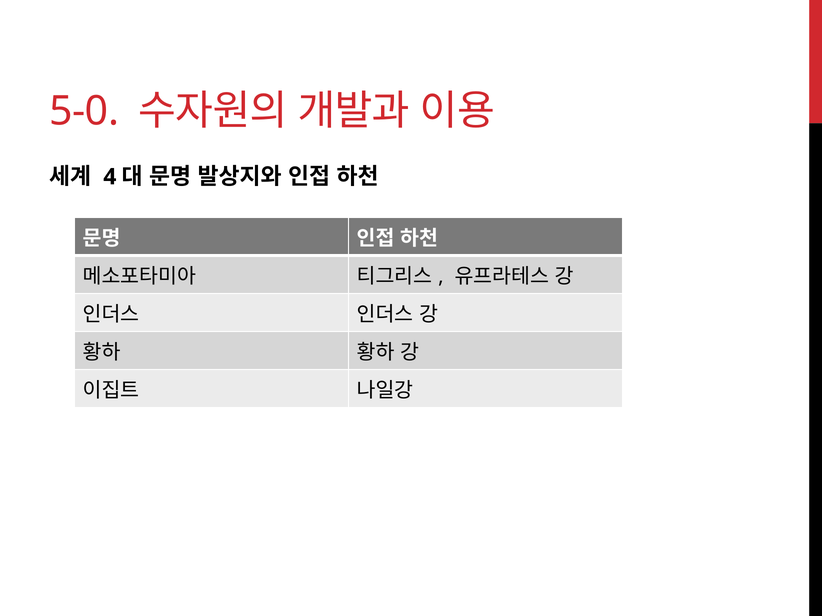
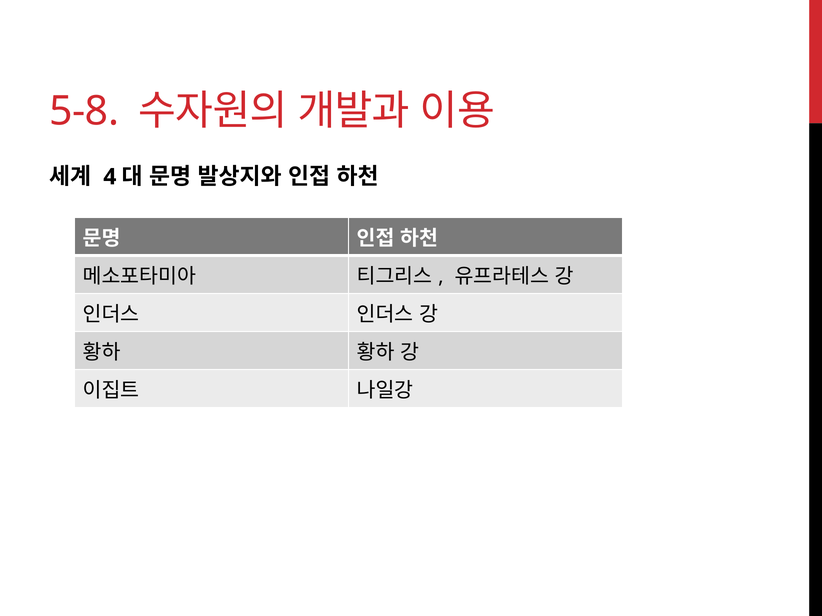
5-0: 5-0 -> 5-8
